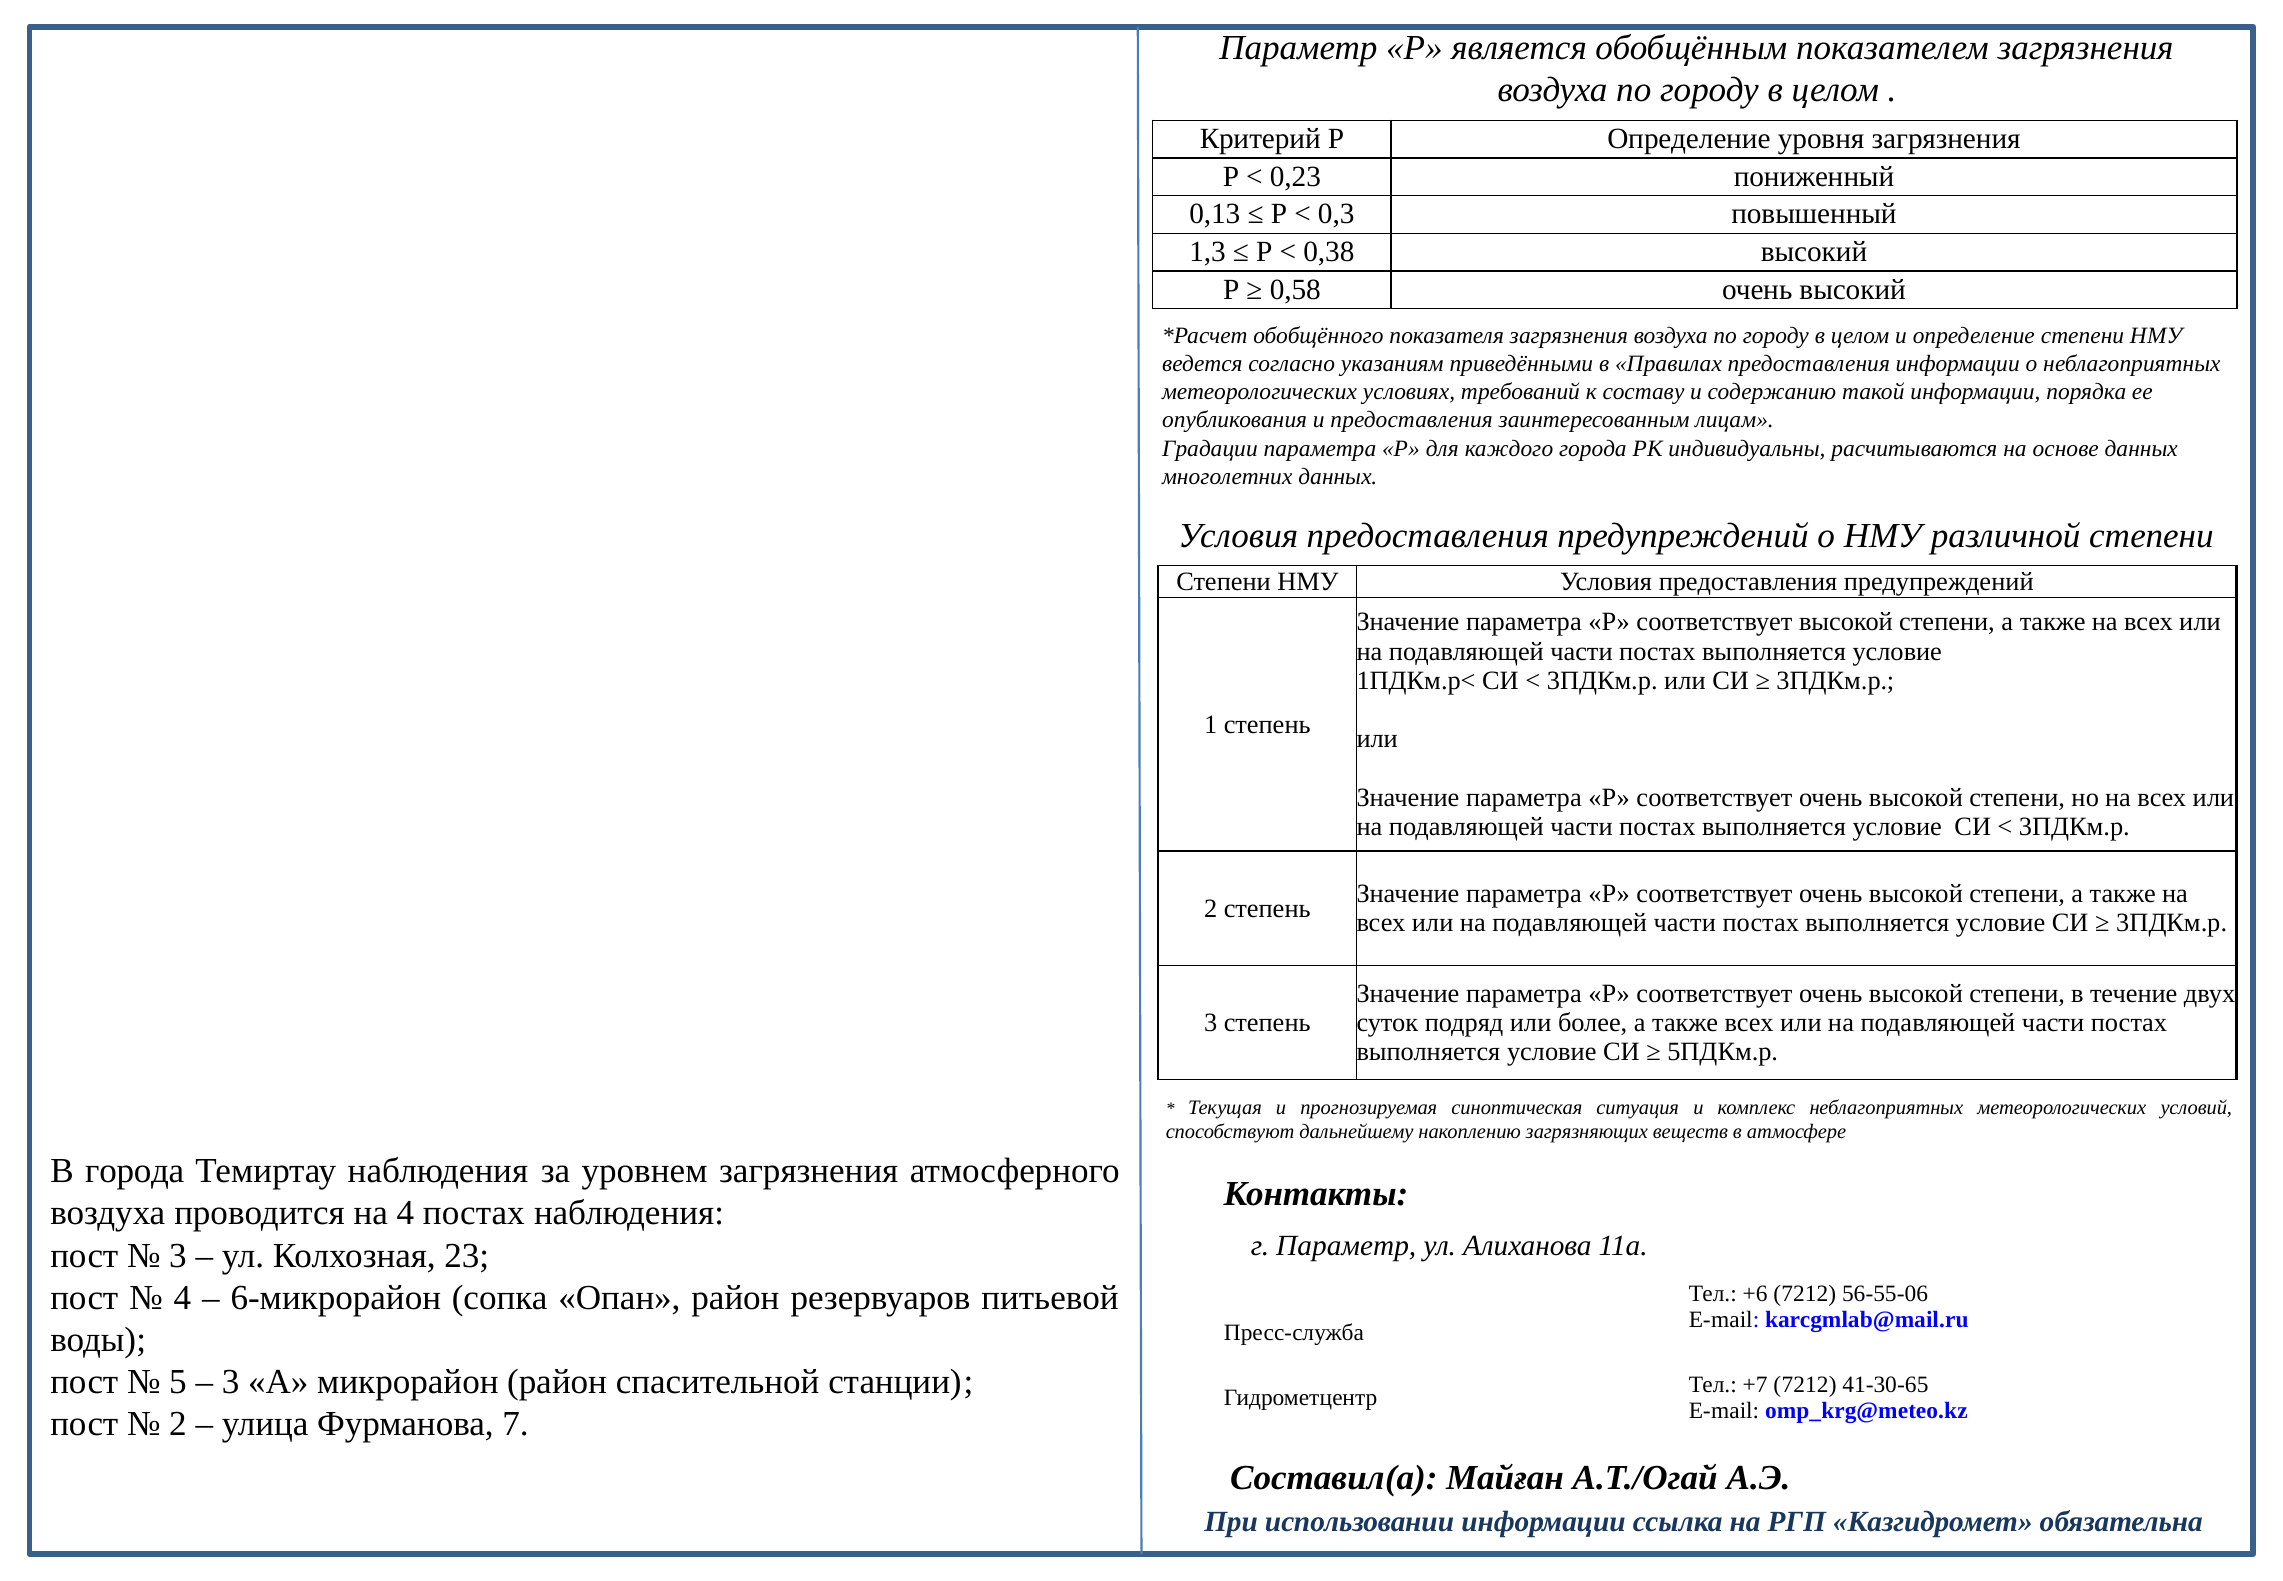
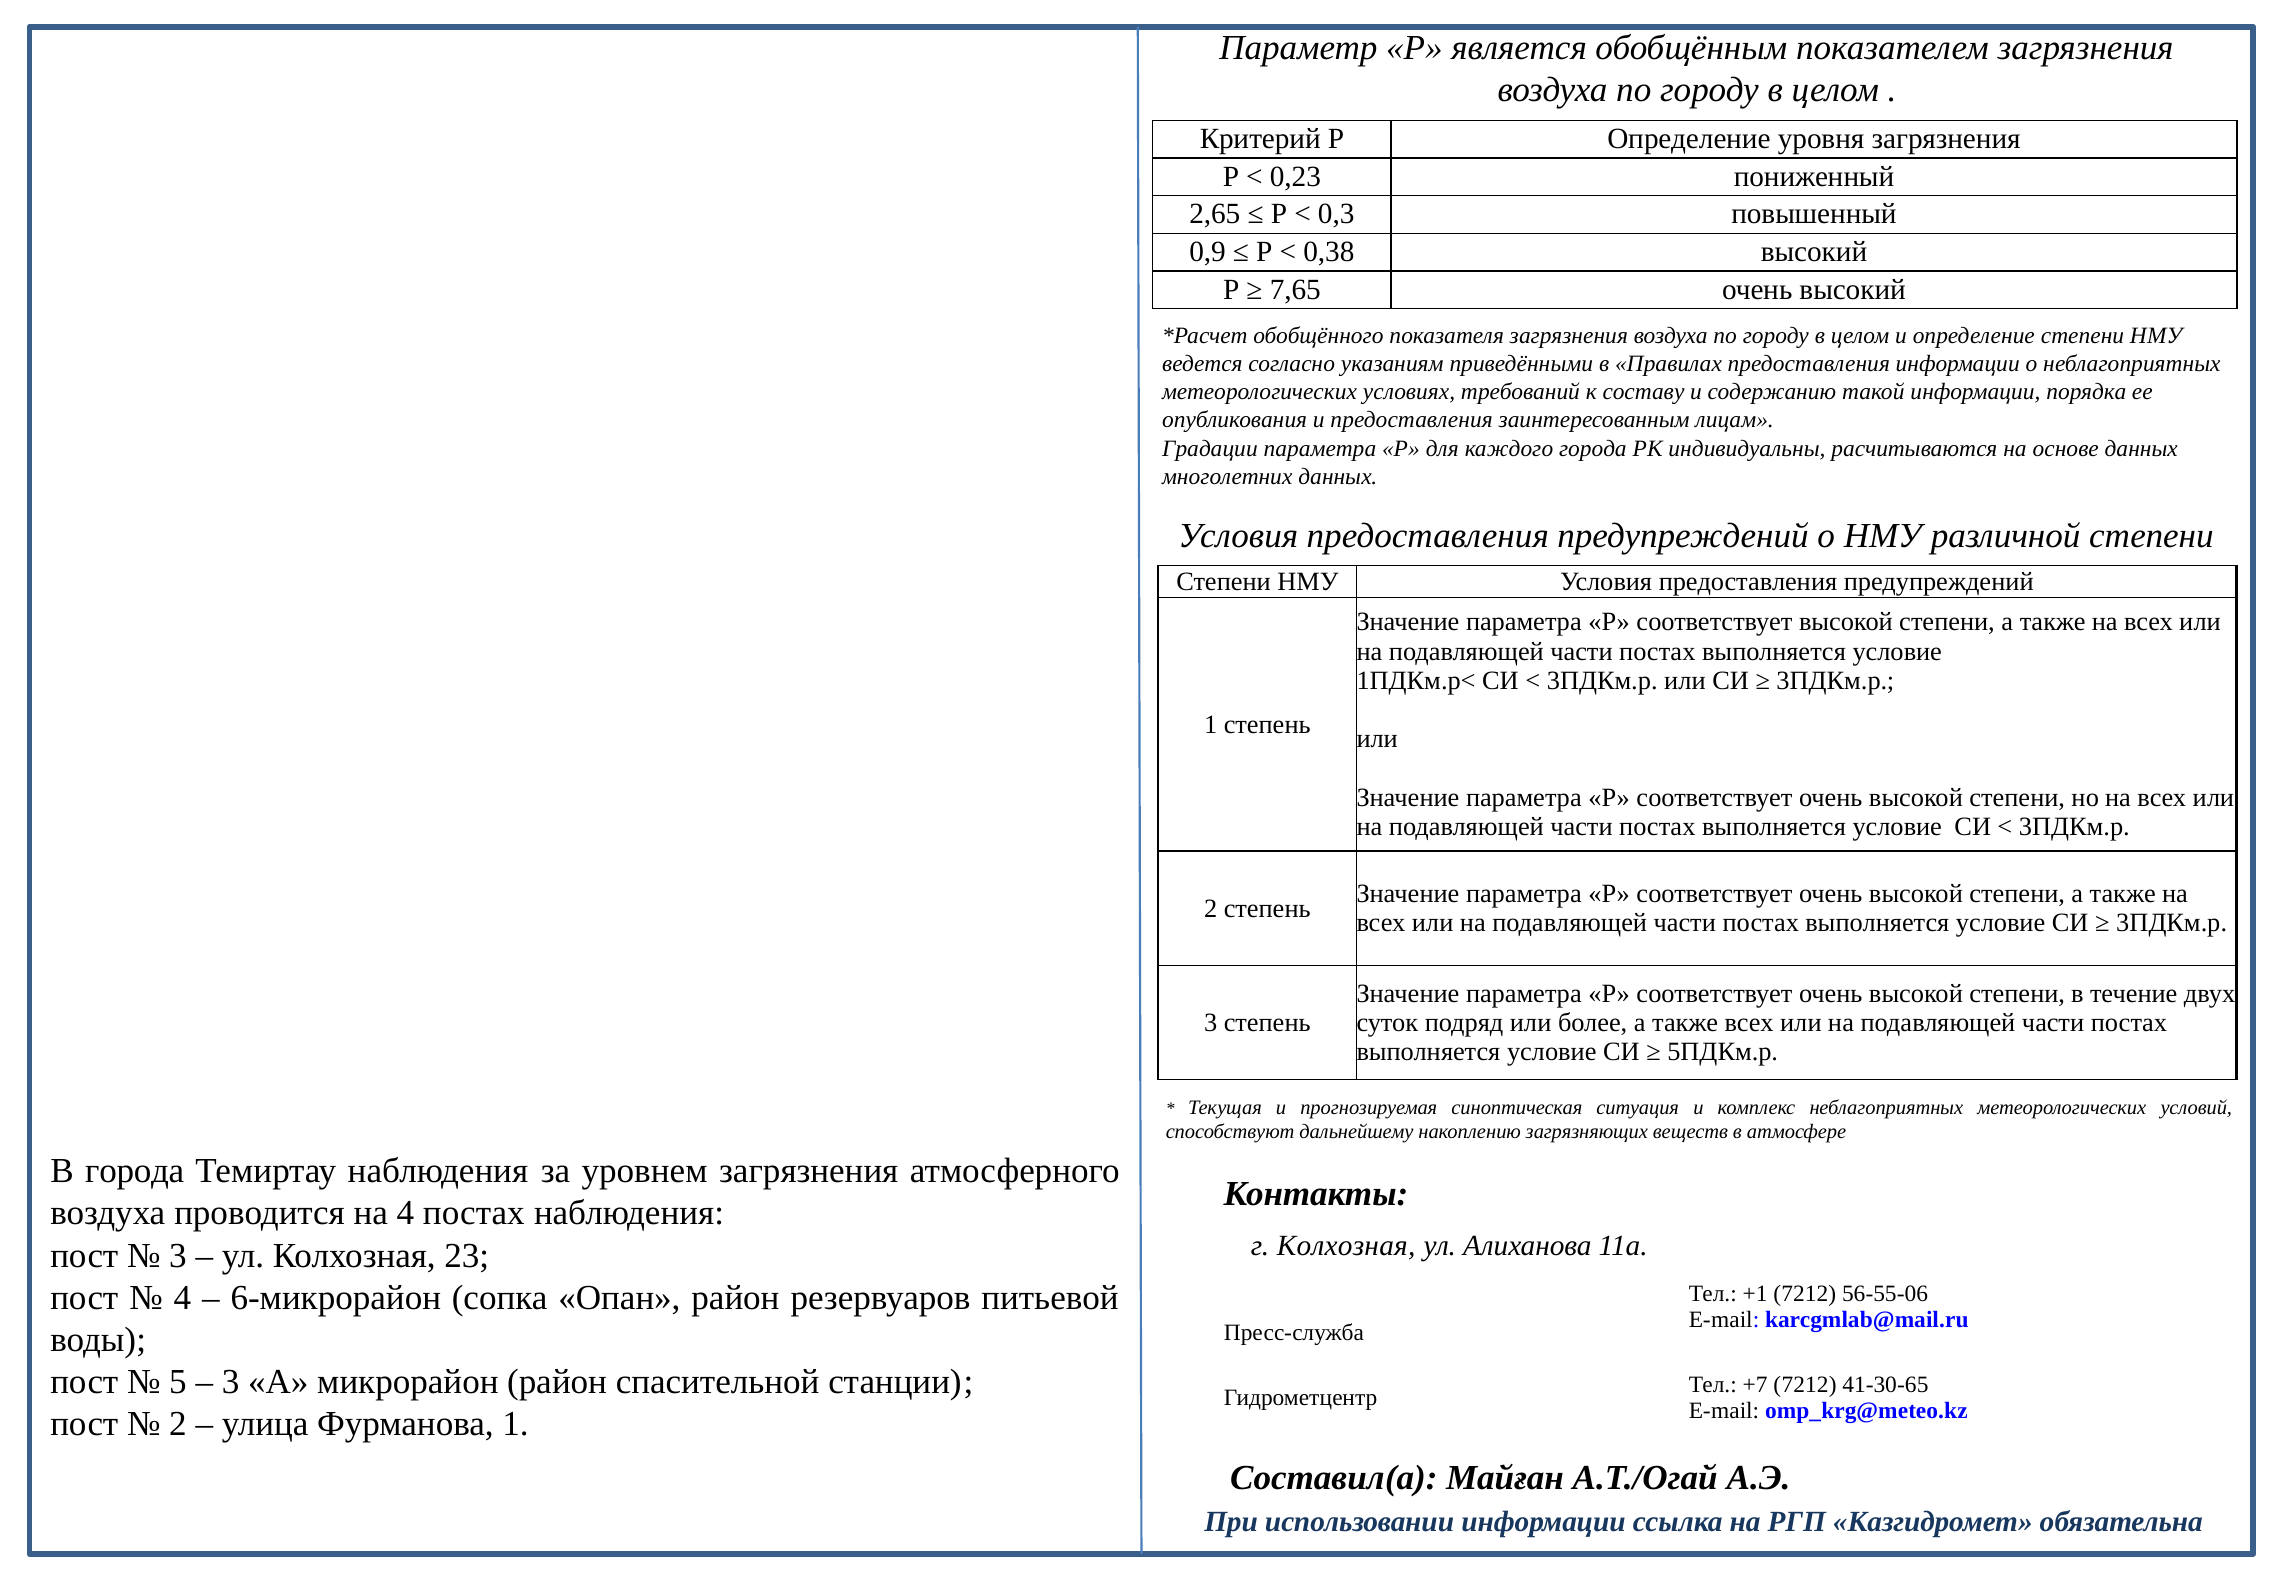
0,13: 0,13 -> 2,65
1,3: 1,3 -> 0,9
0,58: 0,58 -> 7,65
г Параметр: Параметр -> Колхозная
+6: +6 -> +1
Фурманова 7: 7 -> 1
